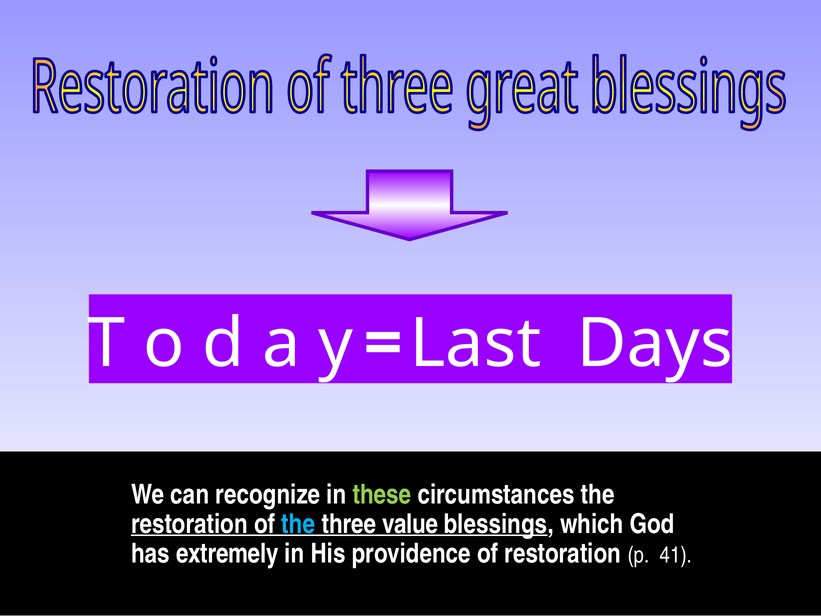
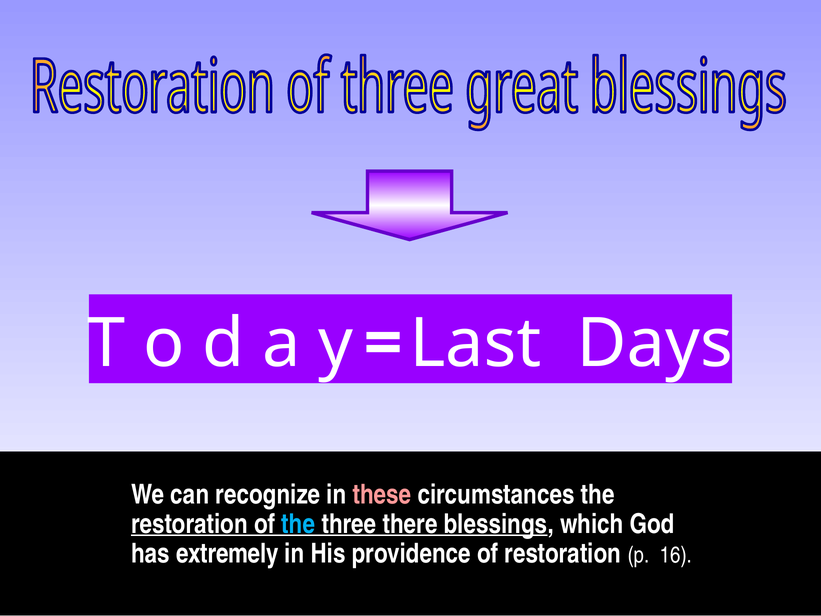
these colour: light green -> pink
value: value -> there
41: 41 -> 16
